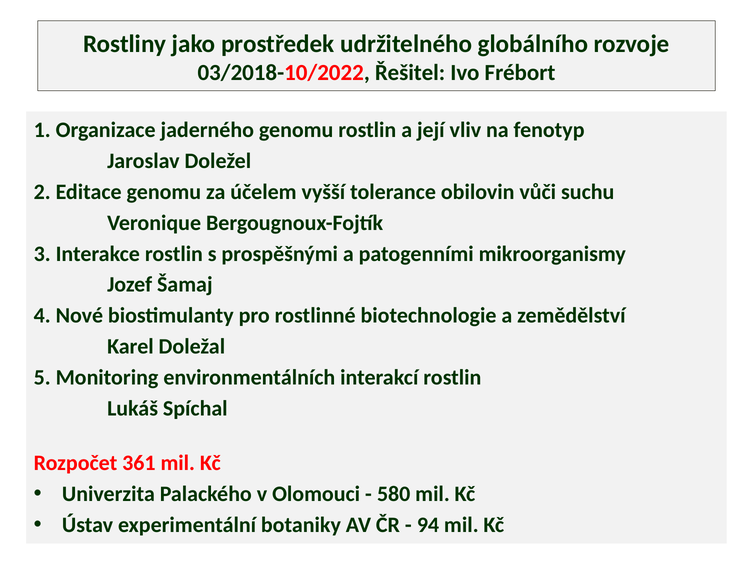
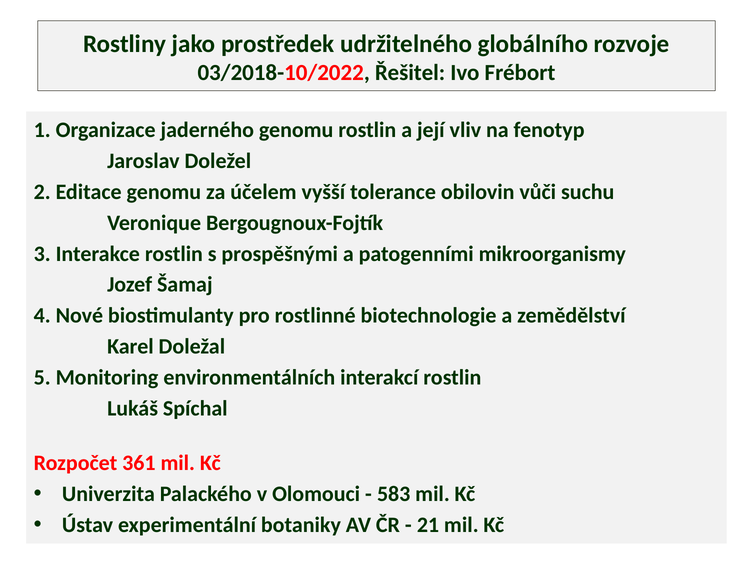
580: 580 -> 583
94: 94 -> 21
